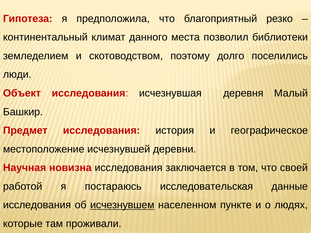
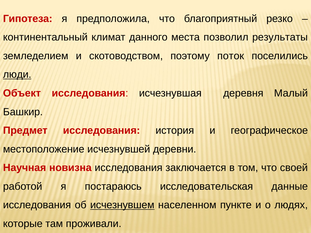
библиотеки: библиотеки -> результаты
долго: долго -> поток
люди underline: none -> present
